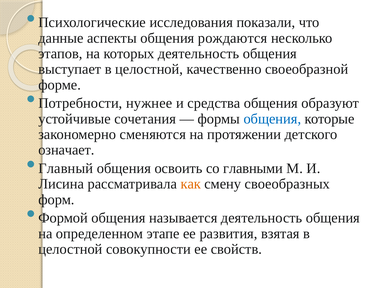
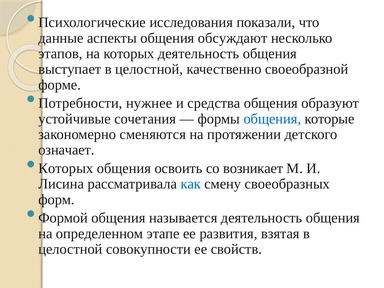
рождаются: рождаются -> обсуждают
Главный at (66, 168): Главный -> Которых
главными: главными -> возникает
как colour: orange -> blue
